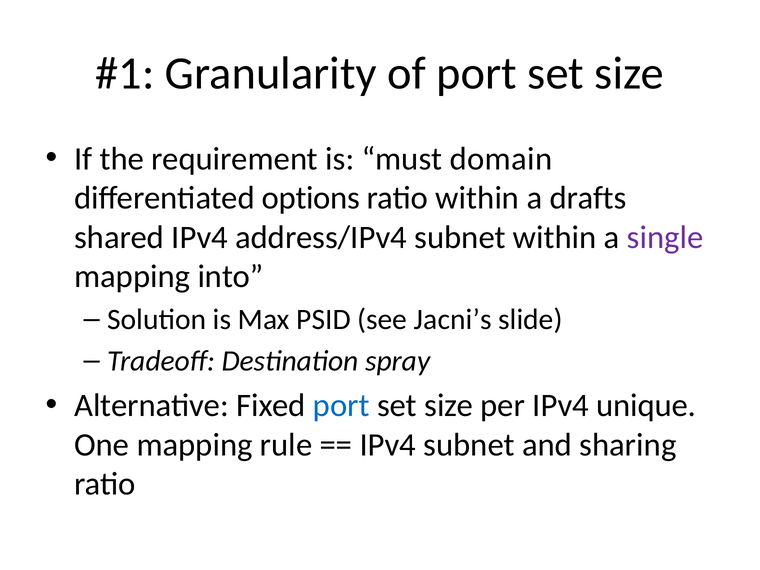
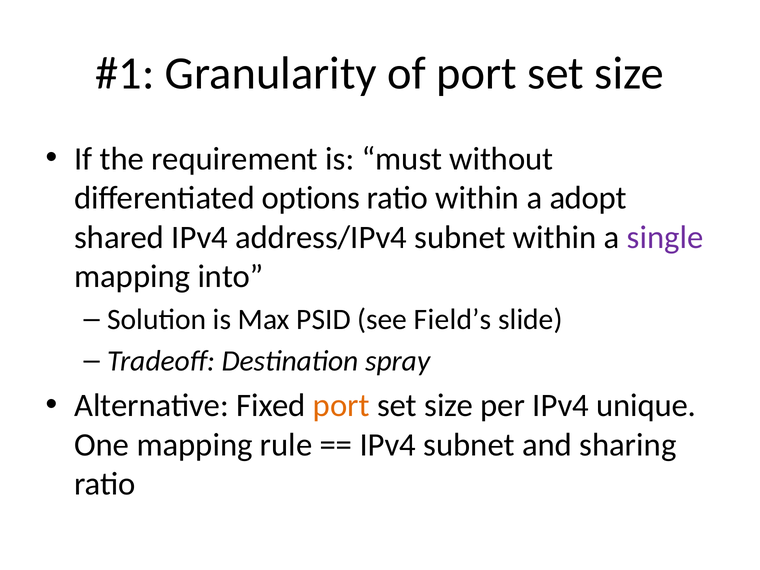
domain: domain -> without
drafts: drafts -> adopt
Jacni’s: Jacni’s -> Field’s
port at (341, 405) colour: blue -> orange
